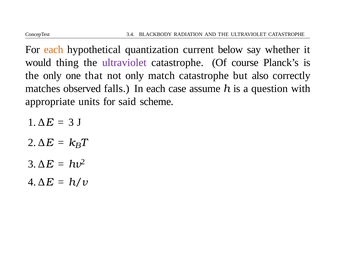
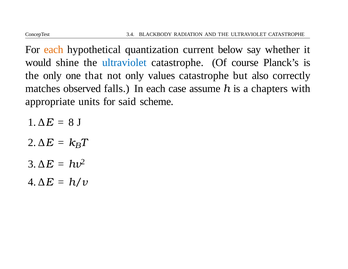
thing: thing -> shine
ultraviolet at (124, 63) colour: purple -> blue
match: match -> values
question: question -> chapters
3: 3 -> 8
